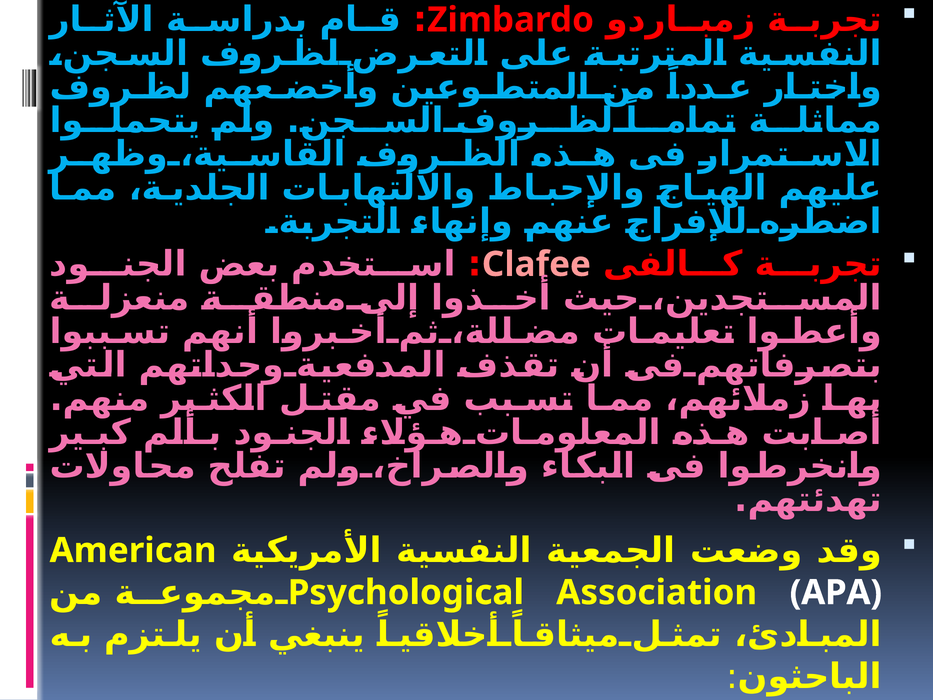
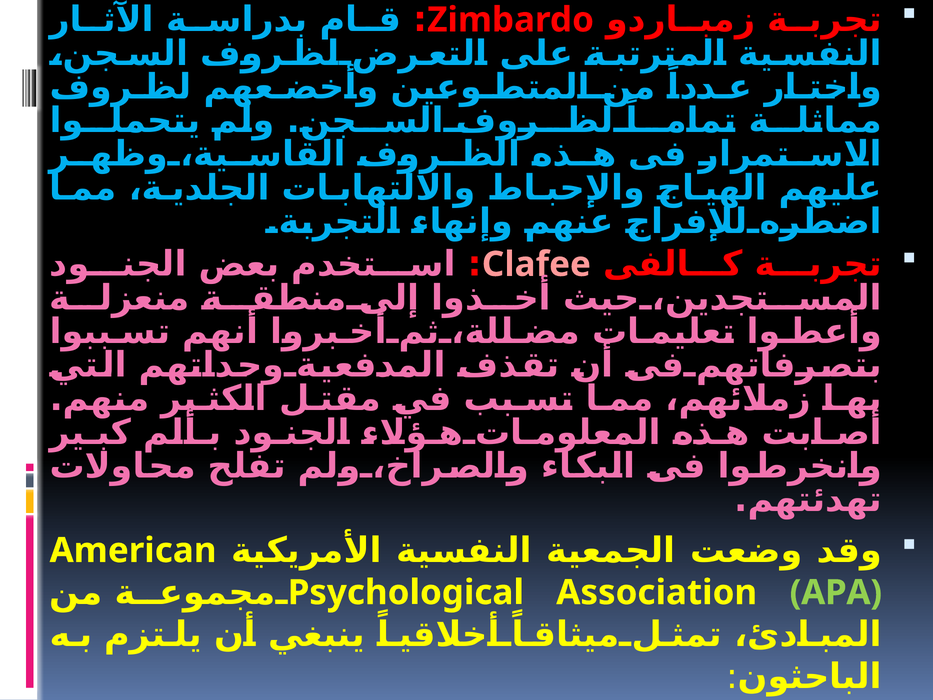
APA colour: white -> light green
